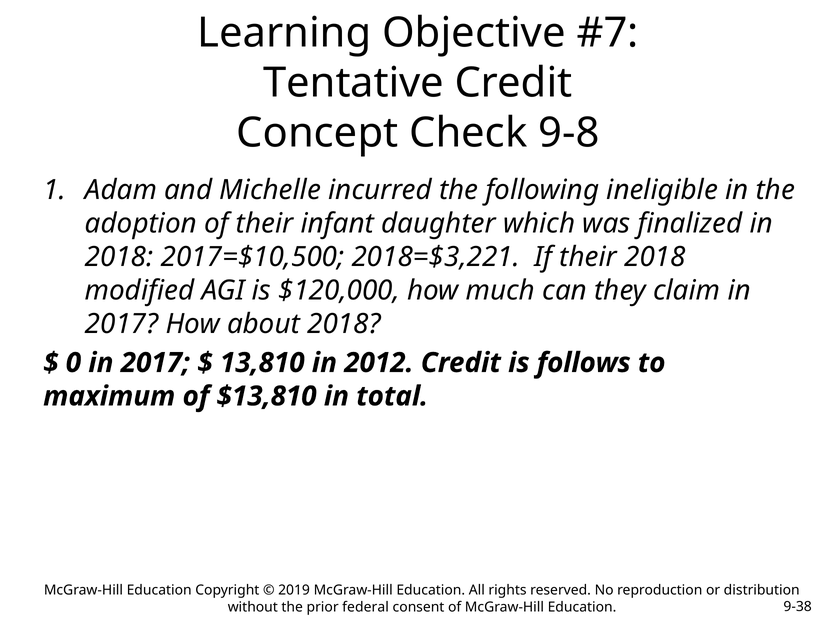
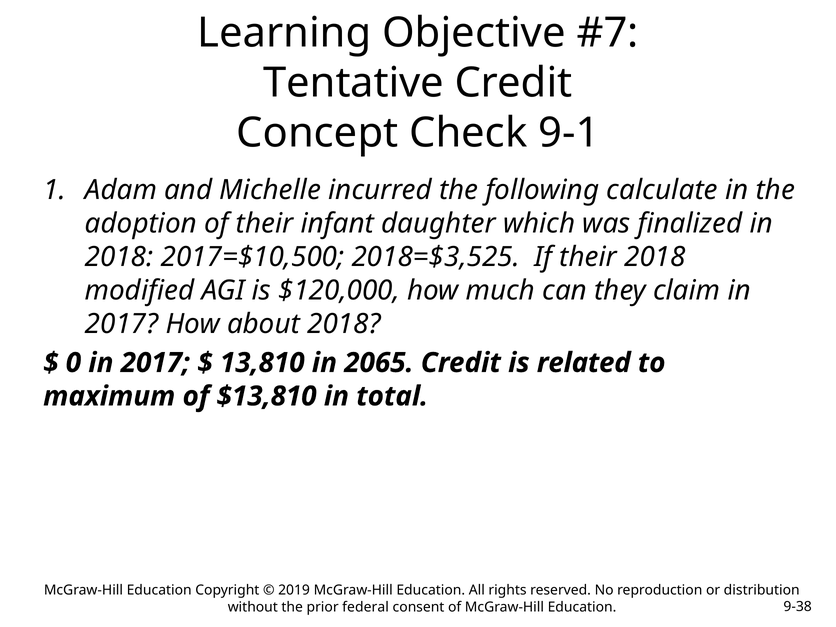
9-8: 9-8 -> 9-1
ineligible: ineligible -> calculate
2018=$3,221: 2018=$3,221 -> 2018=$3,525
2012: 2012 -> 2065
follows: follows -> related
